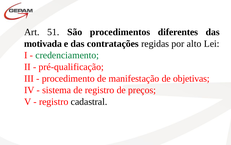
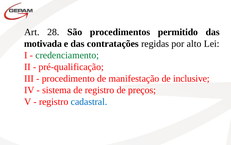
51: 51 -> 28
diferentes: diferentes -> permitido
objetivas: objetivas -> inclusive
cadastral colour: black -> blue
